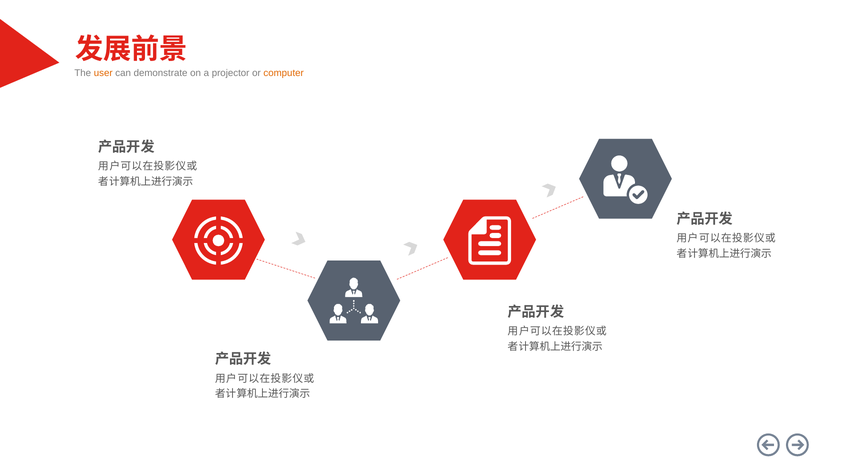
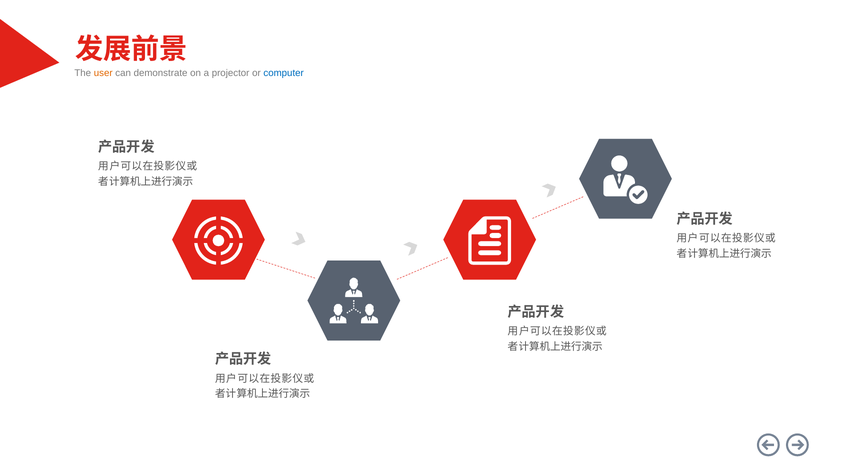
computer colour: orange -> blue
